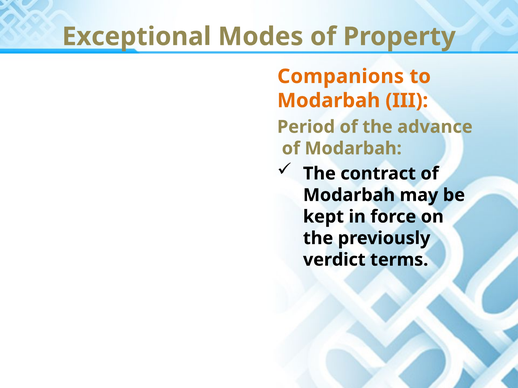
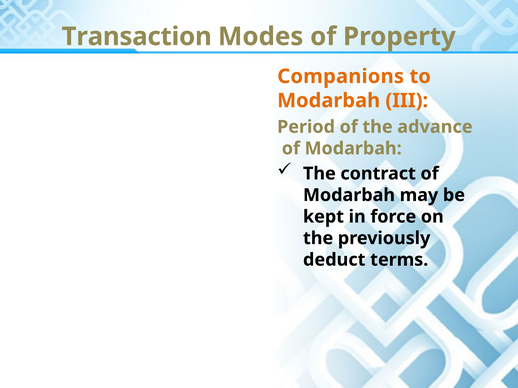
Exceptional: Exceptional -> Transaction
verdict: verdict -> deduct
